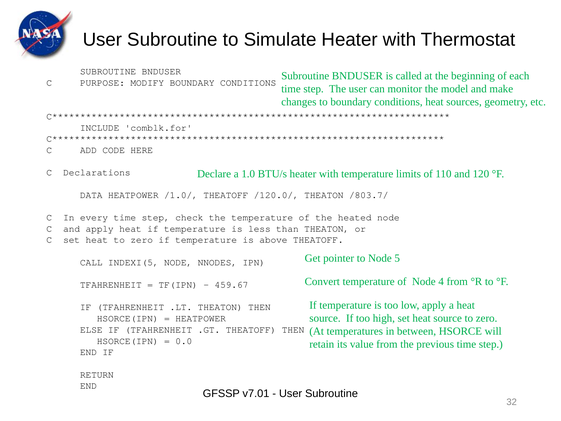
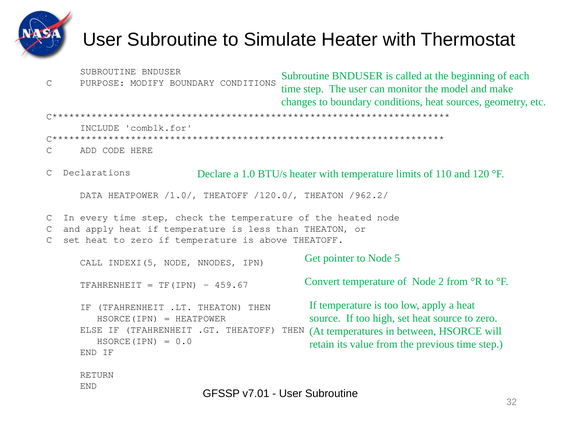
/803.7/: /803.7/ -> /962.2/
4: 4 -> 2
